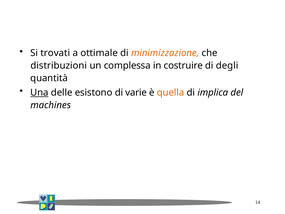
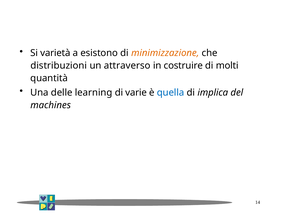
trovati: trovati -> varietà
ottimale: ottimale -> esistono
complessa: complessa -> attraverso
degli: degli -> molti
Una underline: present -> none
esistono: esistono -> learning
quella colour: orange -> blue
